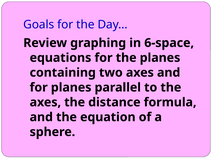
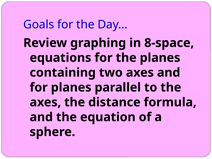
6-space: 6-space -> 8-space
